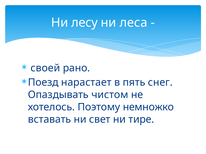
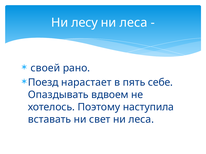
снег: снег -> себе
чистом: чистом -> вдвоем
немножко: немножко -> наступила
свет ни тире: тире -> леса
